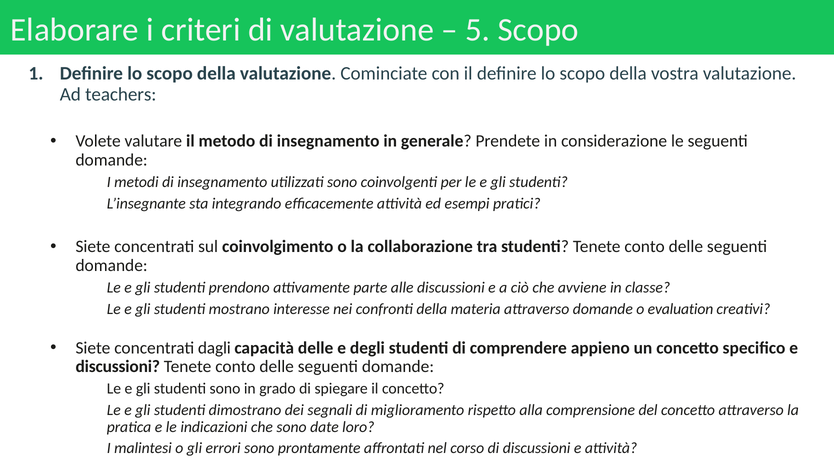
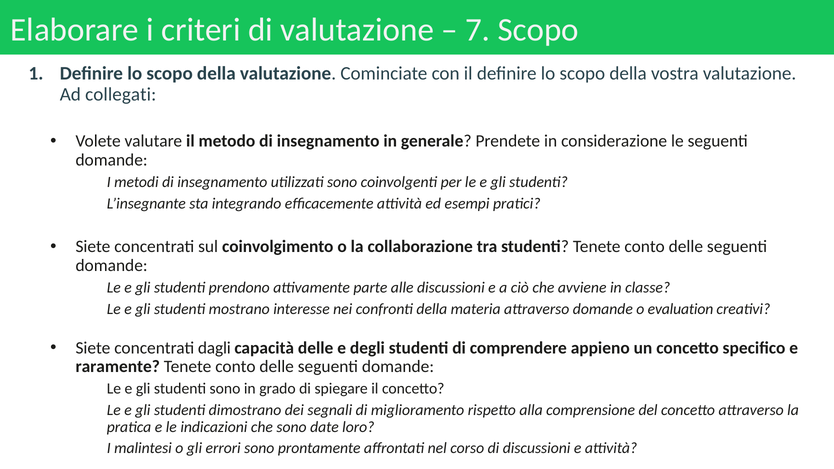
5: 5 -> 7
teachers: teachers -> collegati
discussioni at (118, 367): discussioni -> raramente
